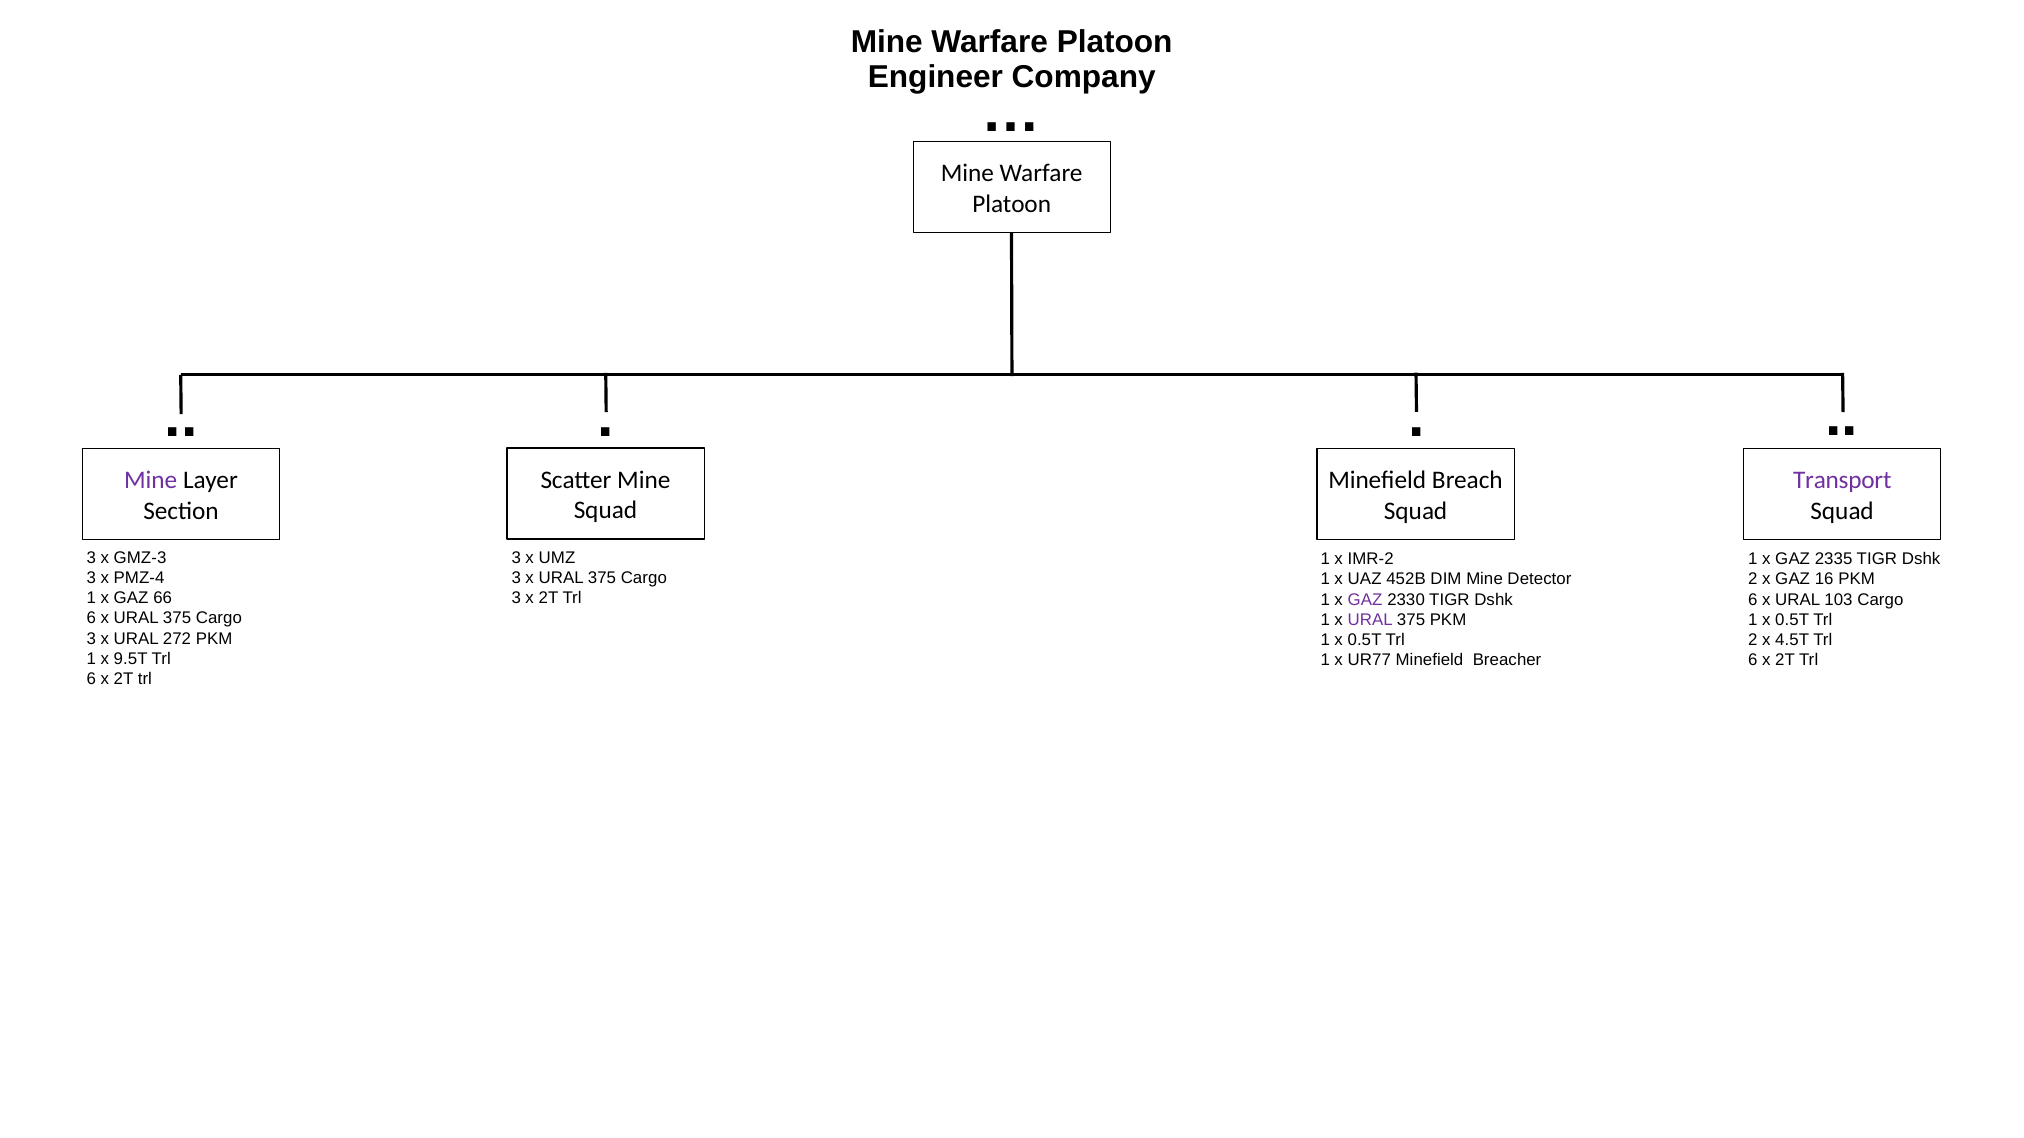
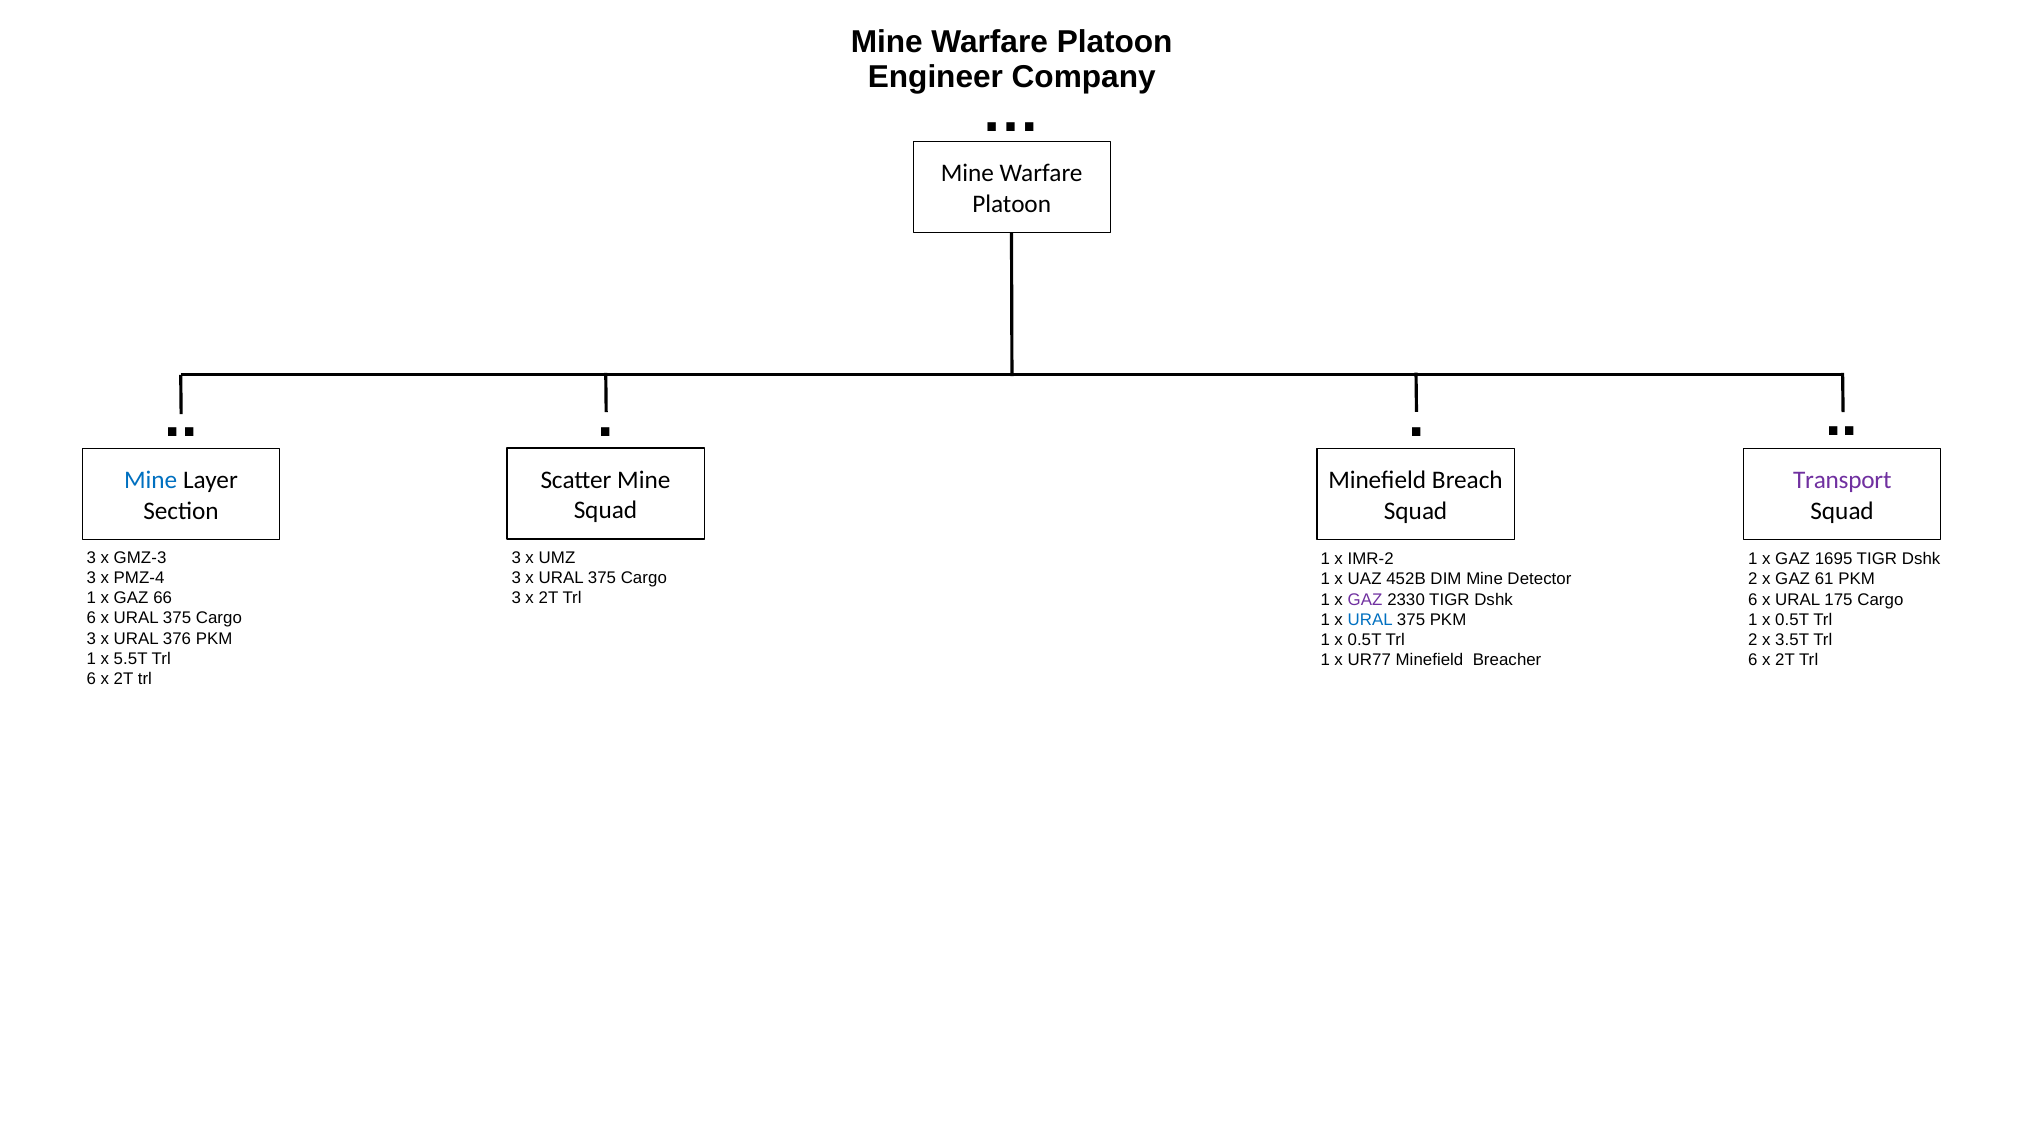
Mine at (151, 481) colour: purple -> blue
2335: 2335 -> 1695
16: 16 -> 61
103: 103 -> 175
URAL at (1370, 620) colour: purple -> blue
272: 272 -> 376
4.5T: 4.5T -> 3.5T
9.5T: 9.5T -> 5.5T
